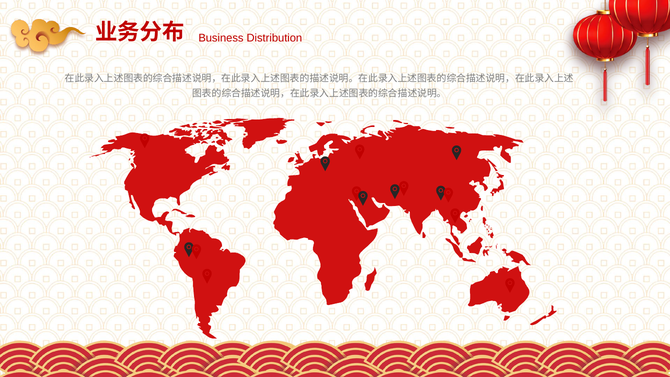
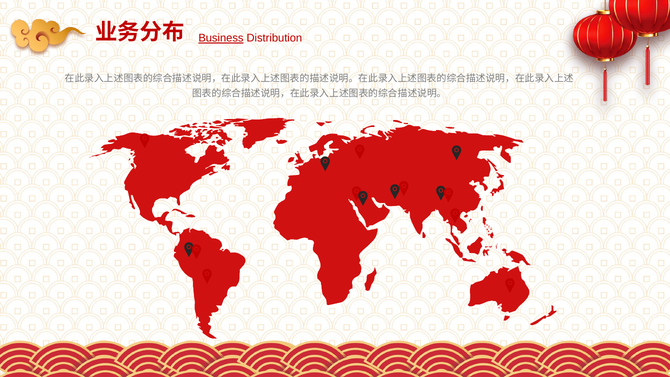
Business underline: none -> present
